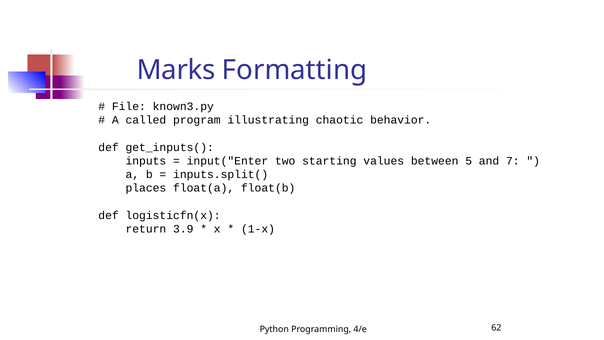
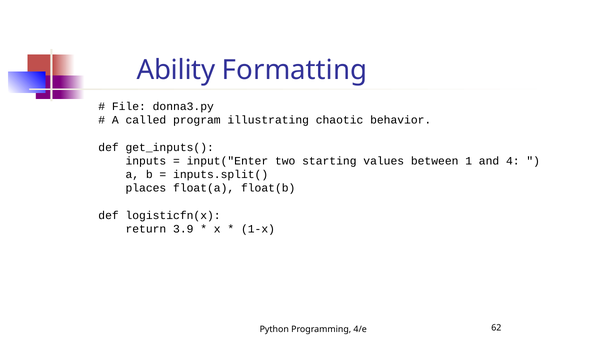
Marks: Marks -> Ability
known3.py: known3.py -> donna3.py
5: 5 -> 1
7: 7 -> 4
